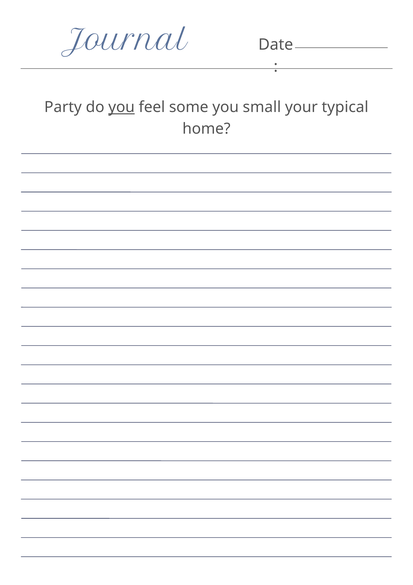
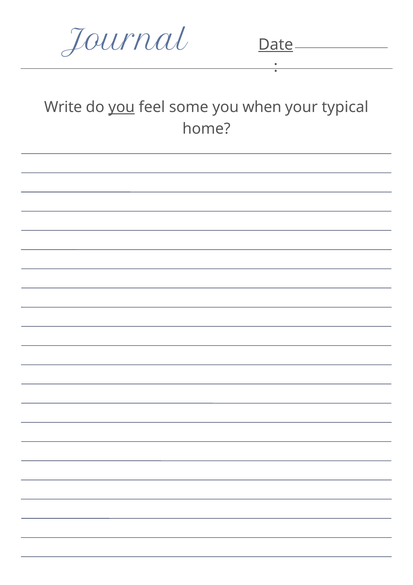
Date underline: none -> present
Party: Party -> Write
small: small -> when
